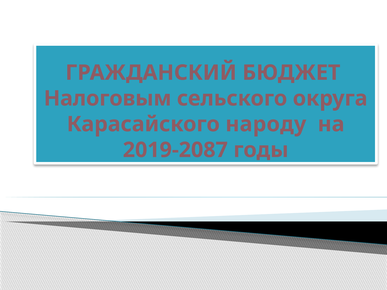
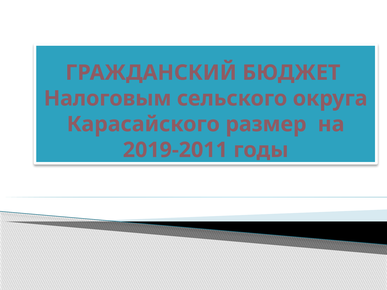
народу: народу -> размер
2019-2087: 2019-2087 -> 2019-2011
